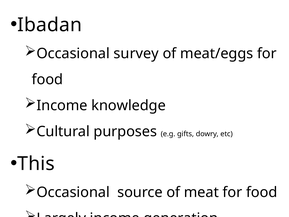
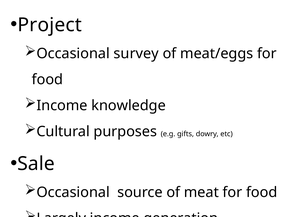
Ibadan: Ibadan -> Project
This: This -> Sale
